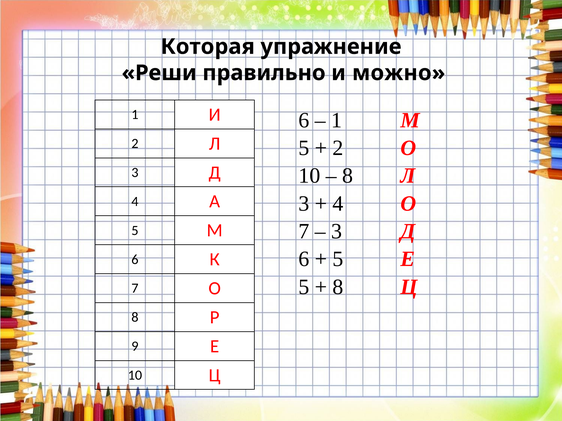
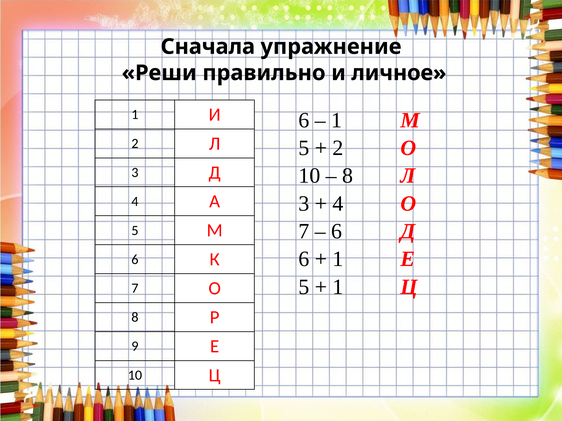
Которая: Которая -> Сначала
можно: можно -> личное
3 at (337, 232): 3 -> 6
5 at (338, 259): 5 -> 1
8 at (338, 287): 8 -> 1
